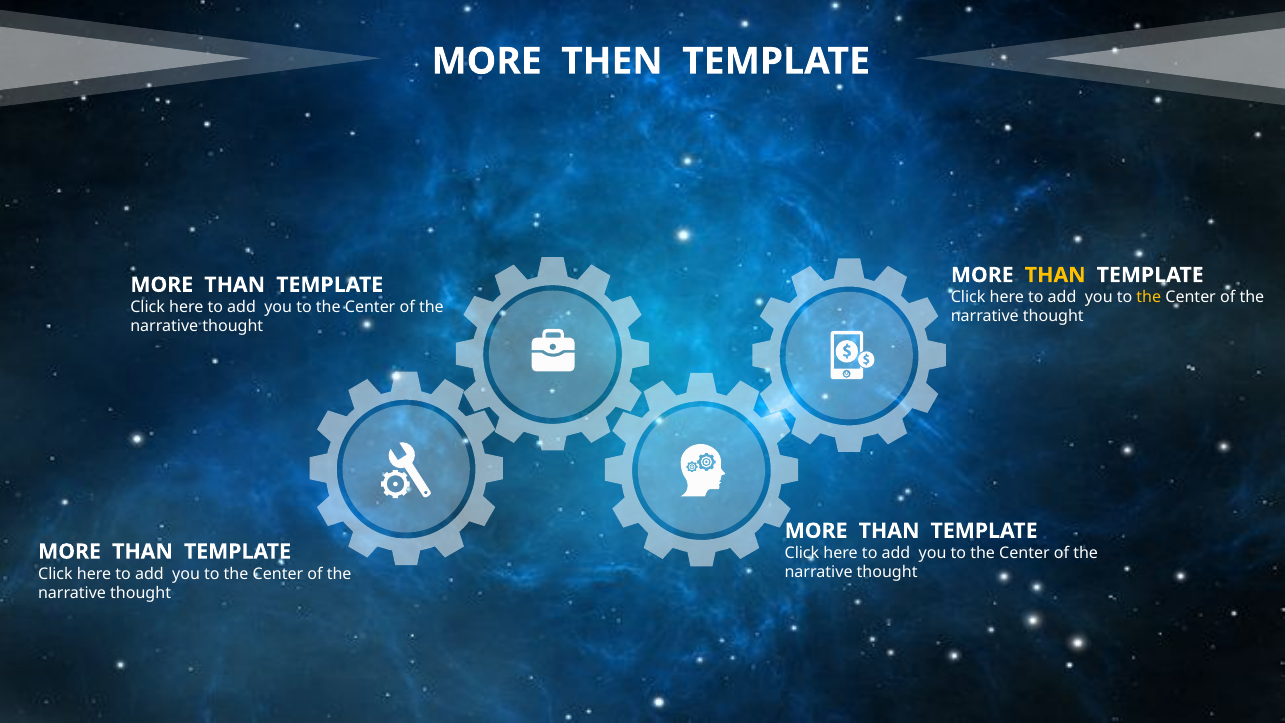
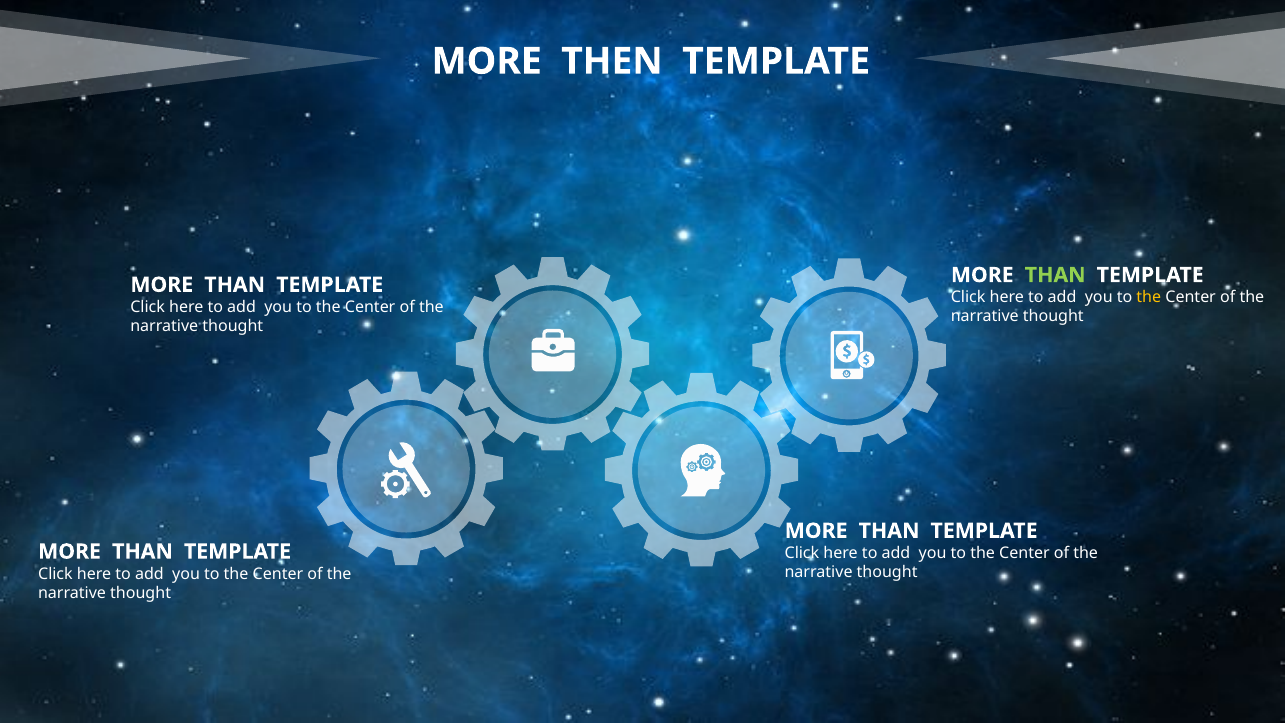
THAN at (1055, 275) colour: yellow -> light green
